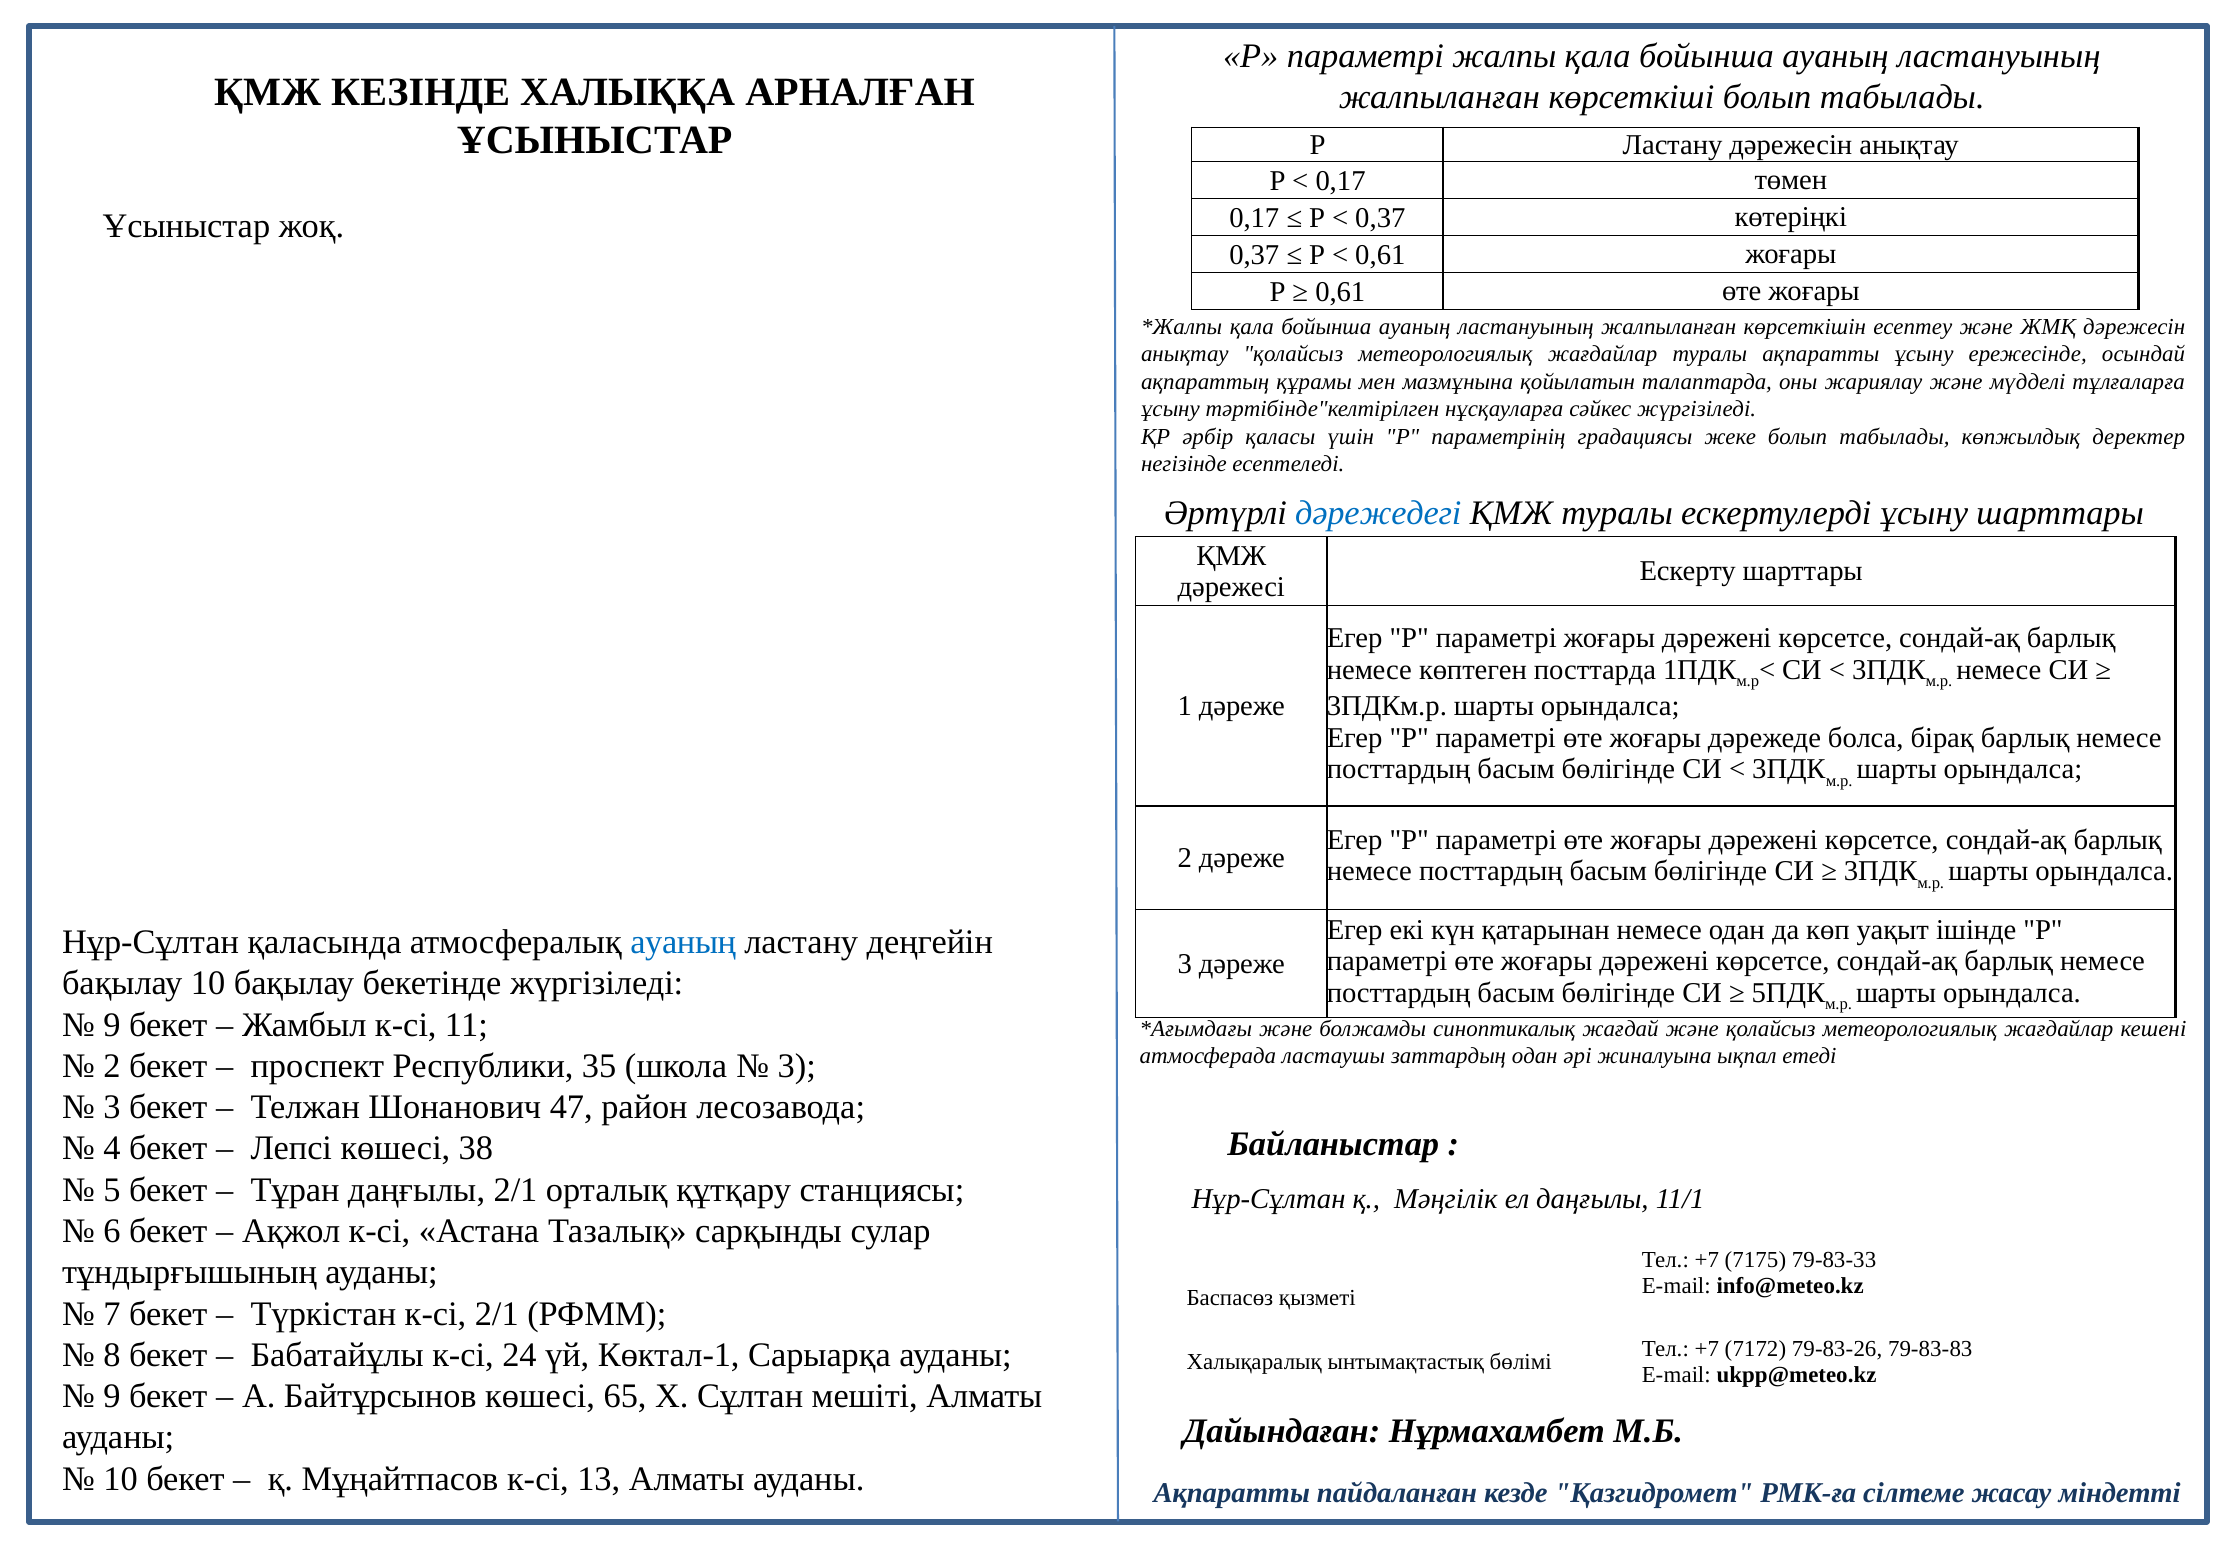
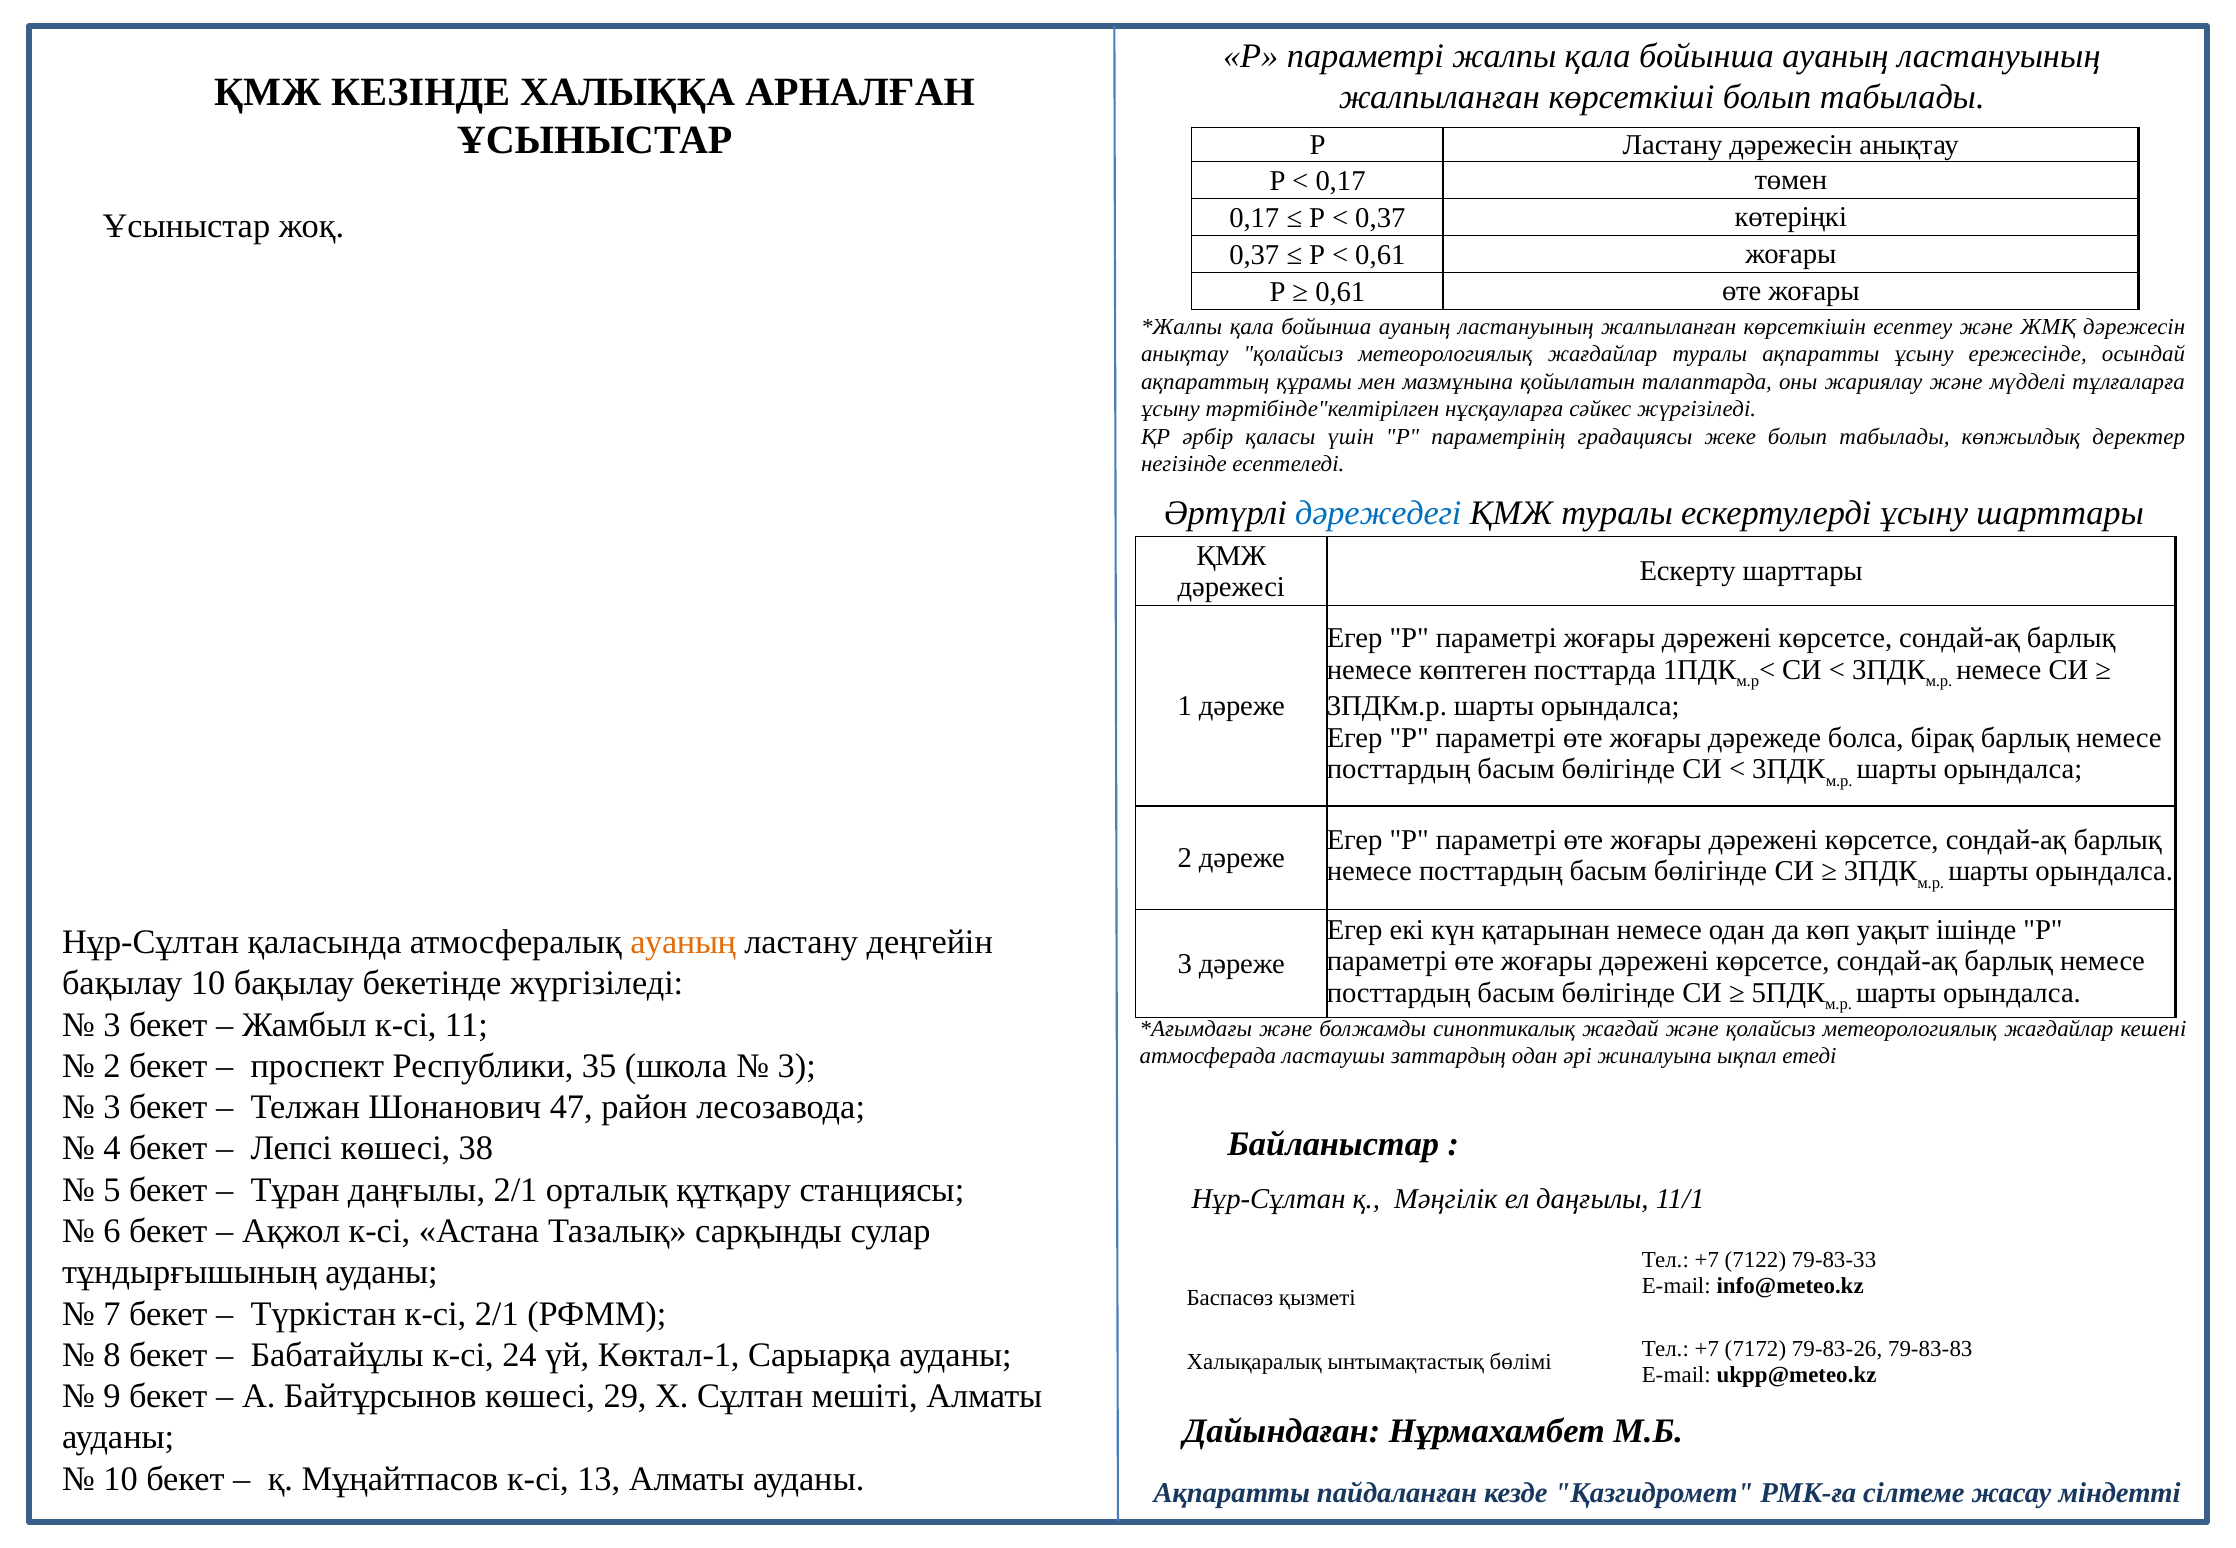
ауаның at (683, 942) colour: blue -> orange
9 at (112, 1025): 9 -> 3
7175: 7175 -> 7122
65: 65 -> 29
